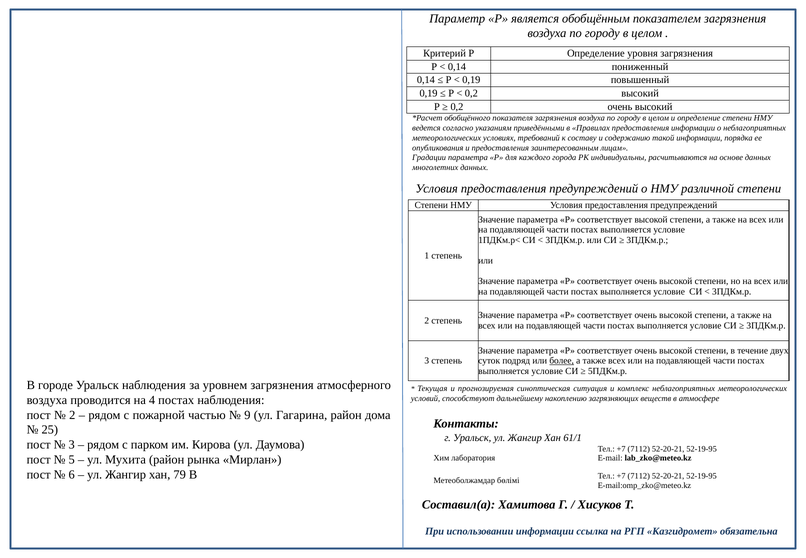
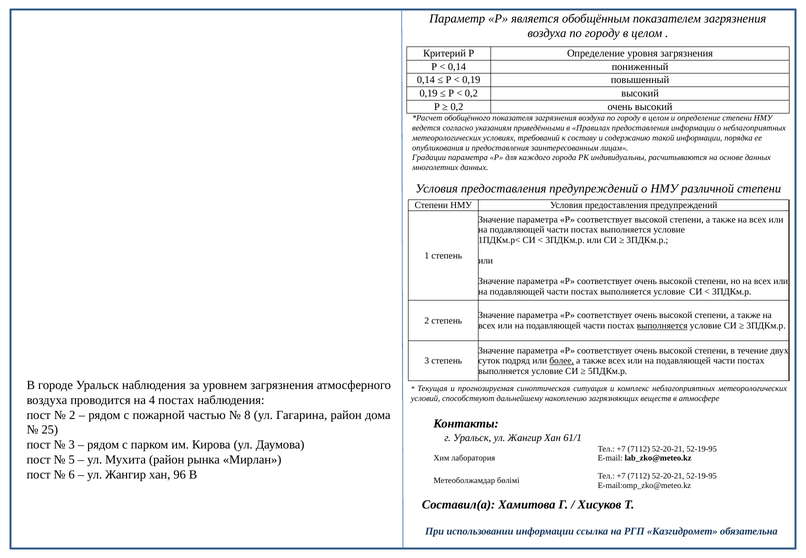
выполняется at (662, 326) underline: none -> present
9: 9 -> 8
79: 79 -> 96
